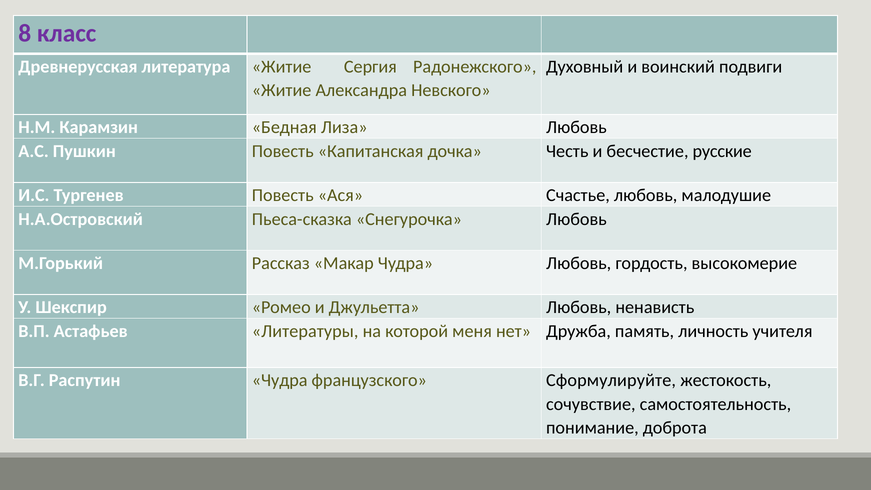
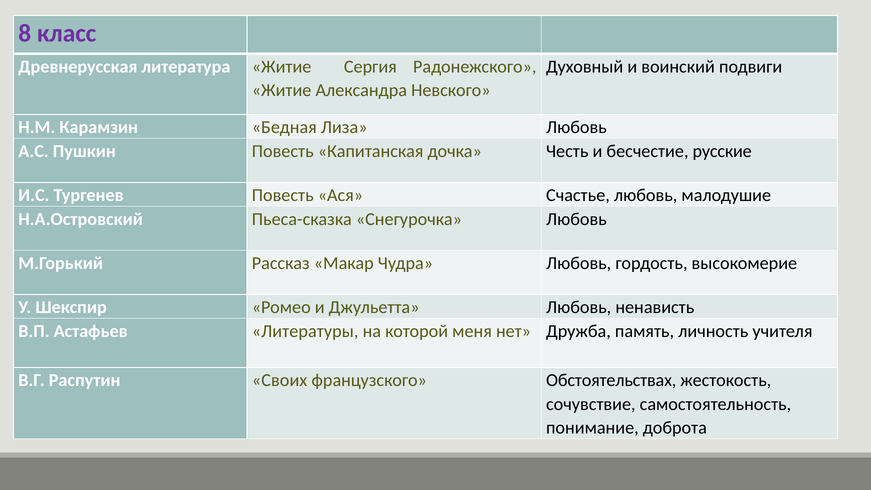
Распутин Чудра: Чудра -> Своих
Сформулируйте: Сформулируйте -> Обстоятельствах
